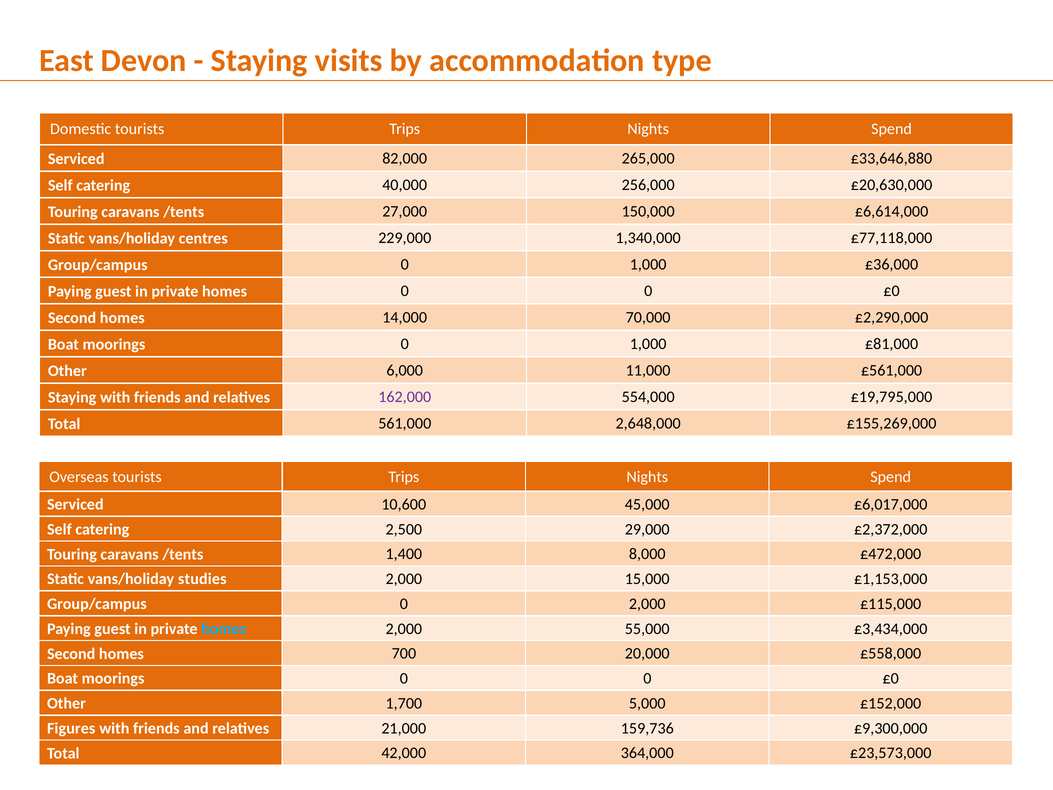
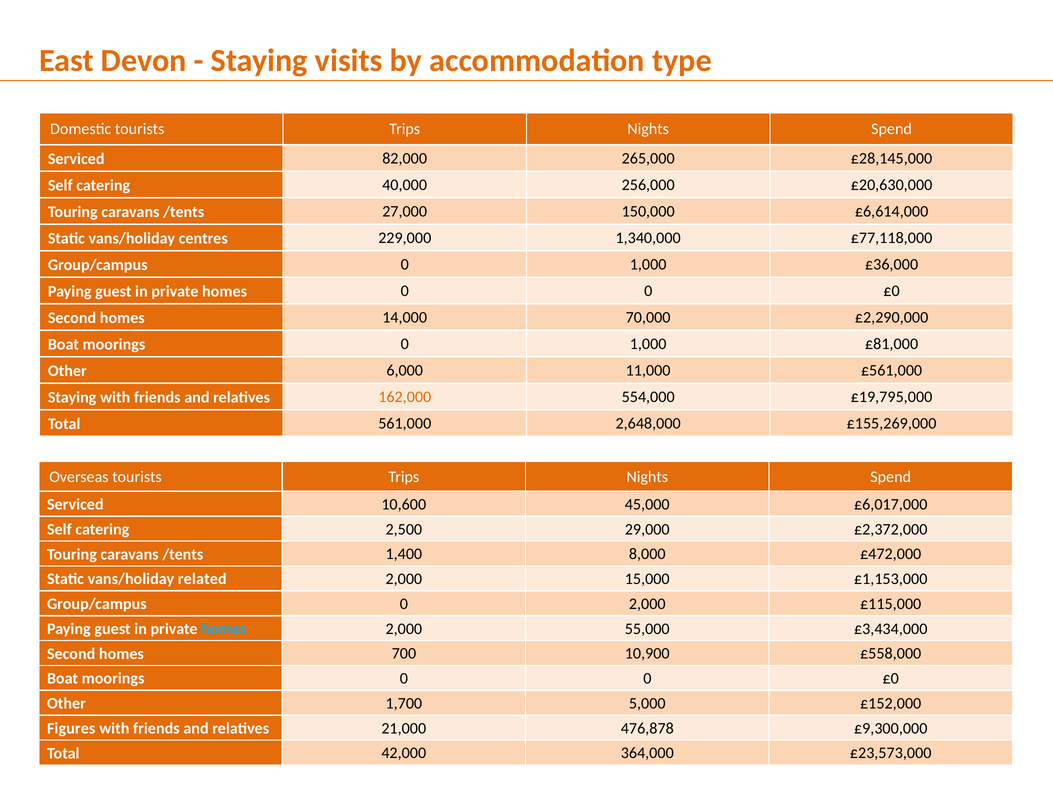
£33,646,880: £33,646,880 -> £28,145,000
162,000 colour: purple -> orange
studies: studies -> related
20,000: 20,000 -> 10,900
159,736: 159,736 -> 476,878
